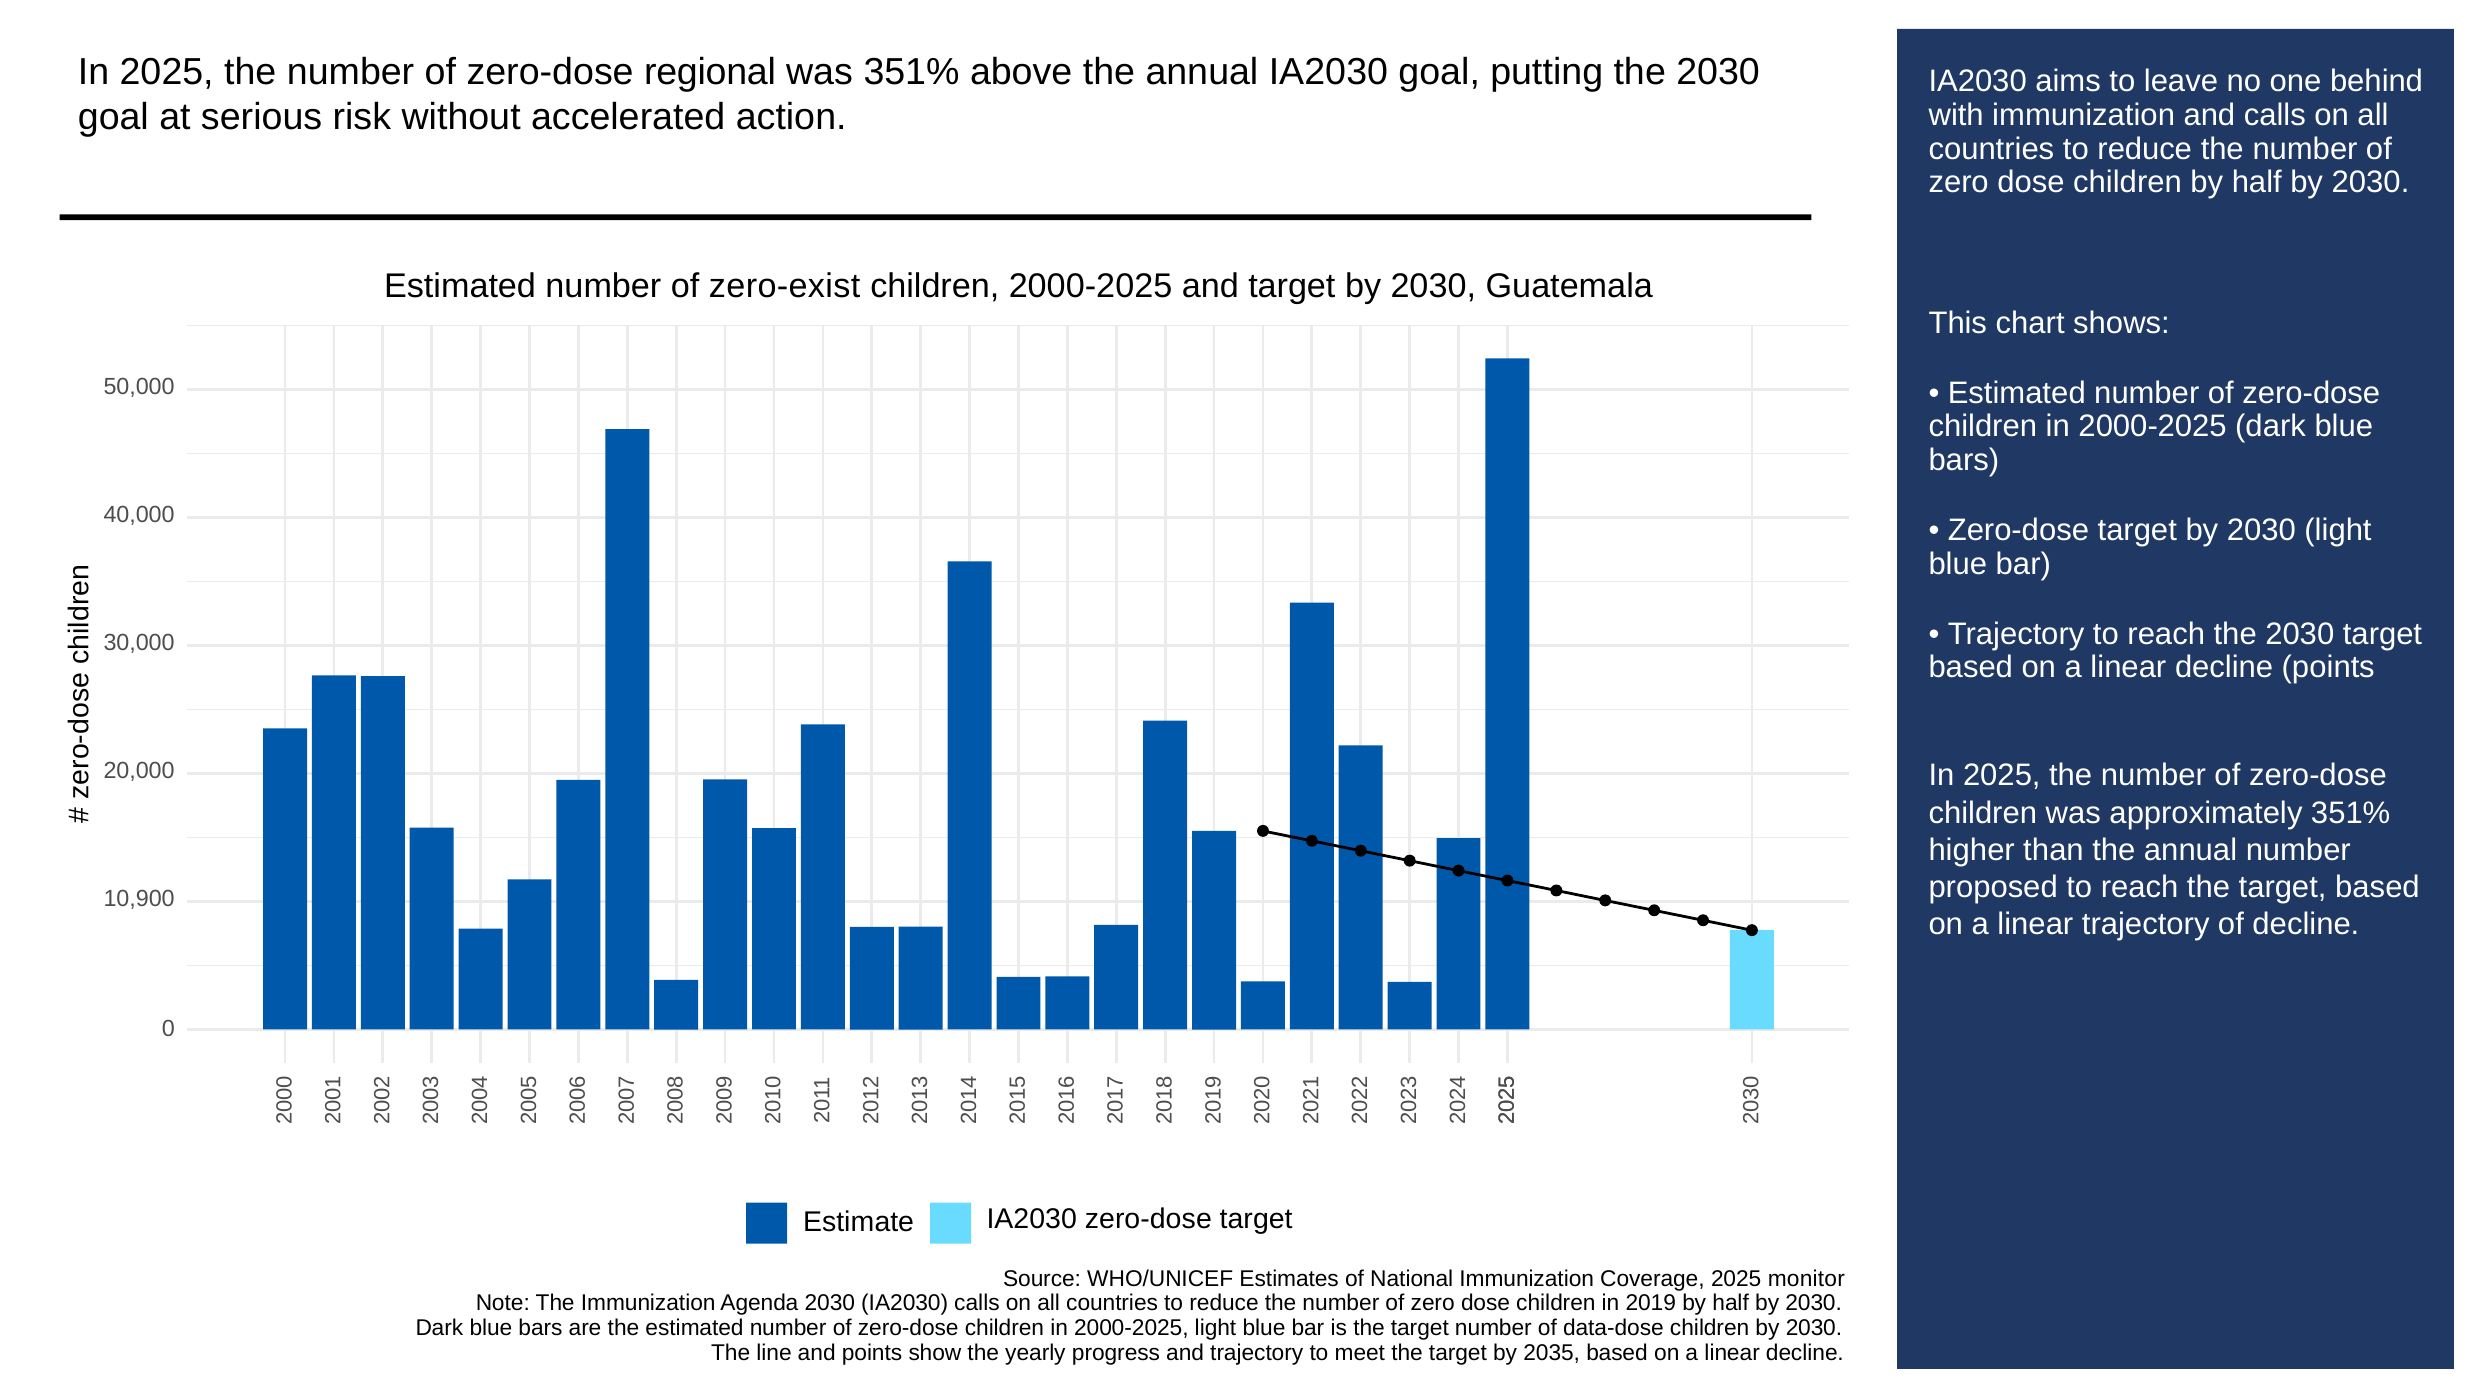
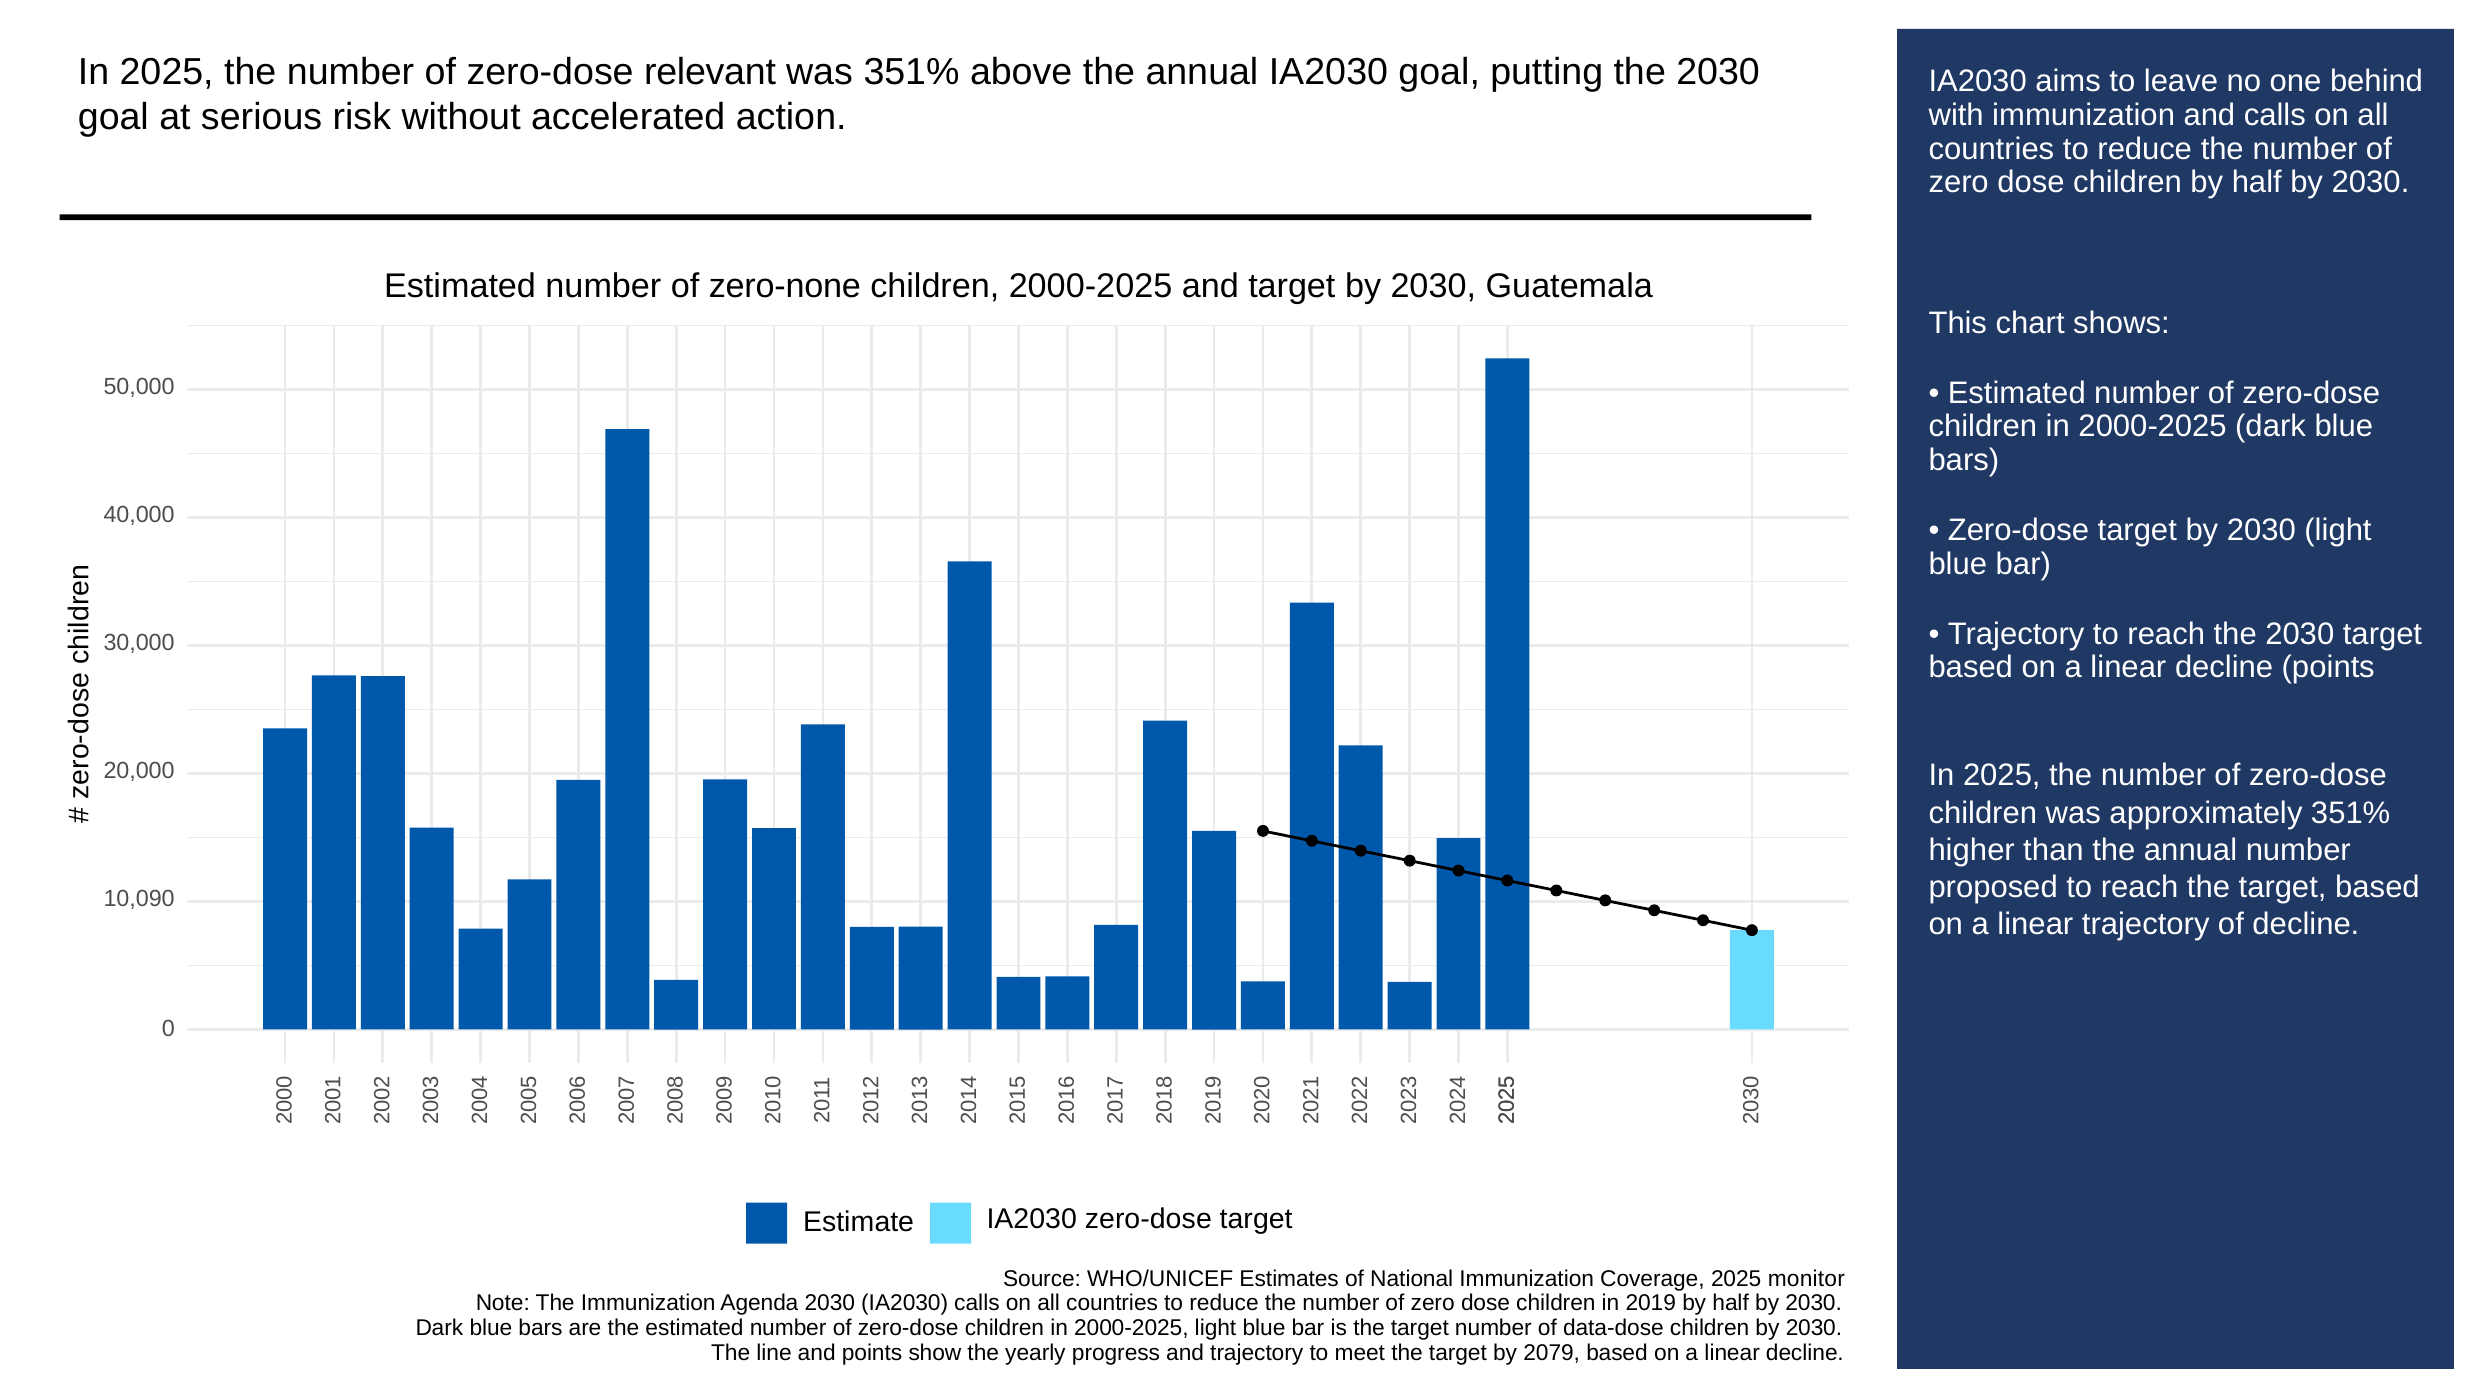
regional: regional -> relevant
zero-exist: zero-exist -> zero-none
10,900: 10,900 -> 10,090
2035: 2035 -> 2079
